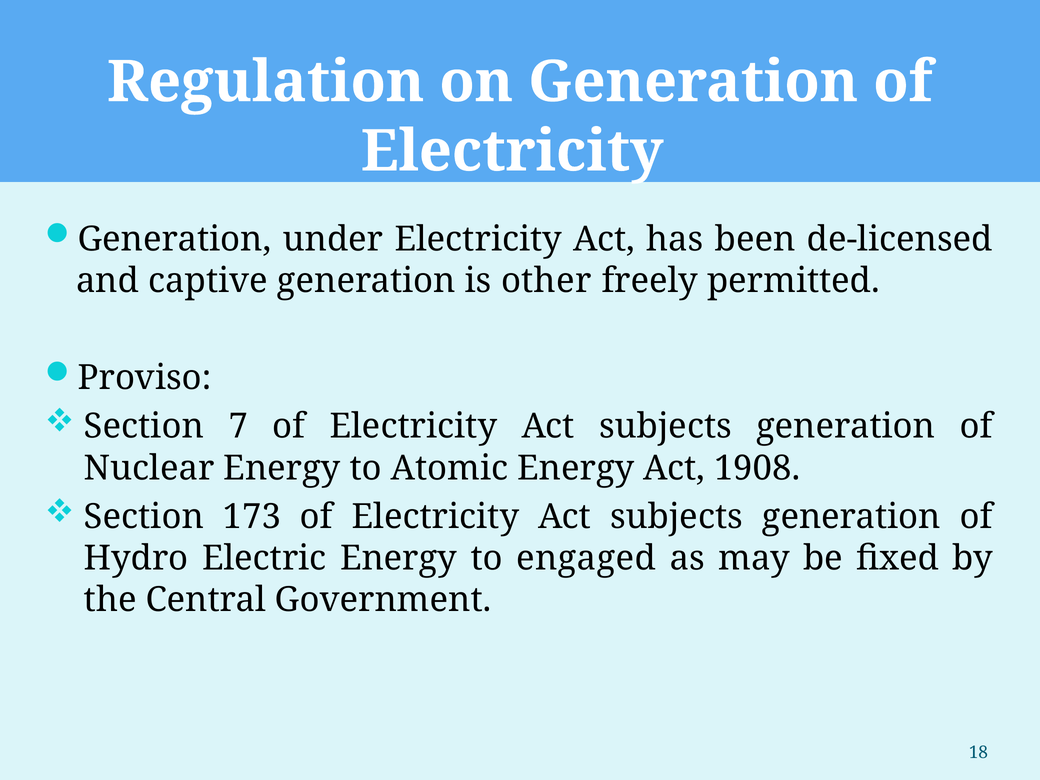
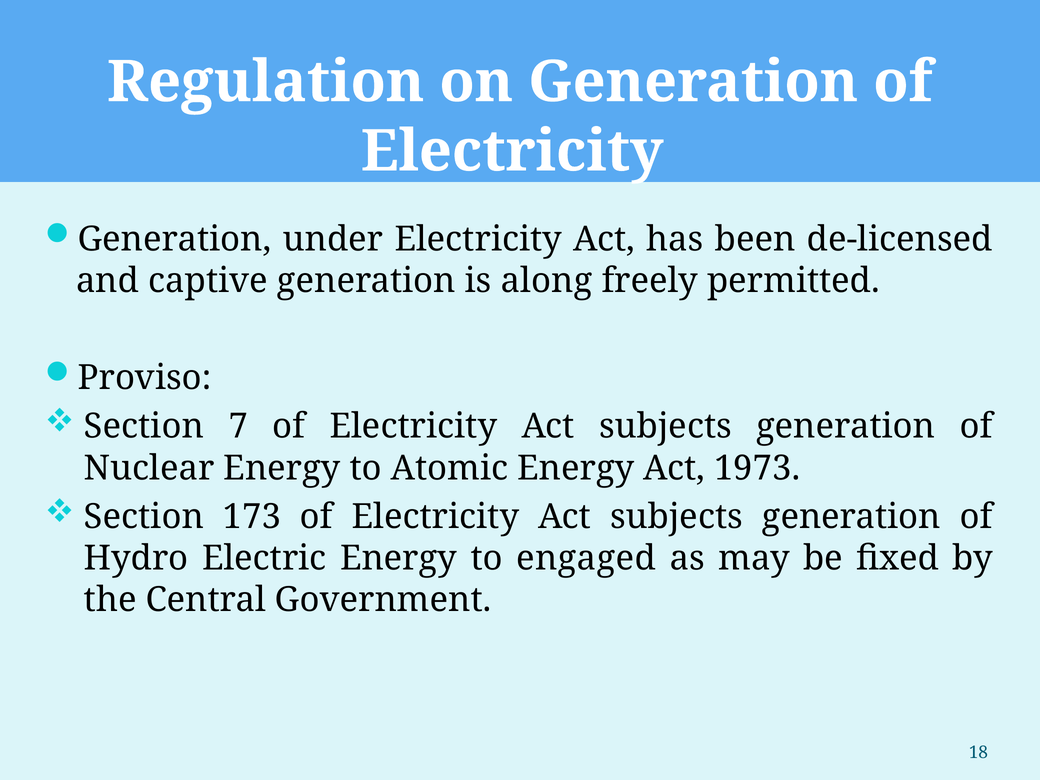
other: other -> along
1908: 1908 -> 1973
